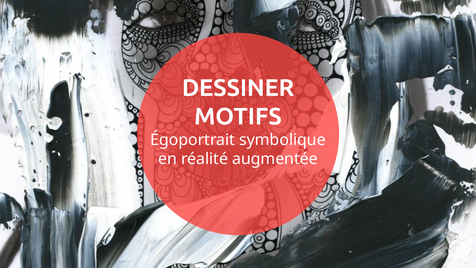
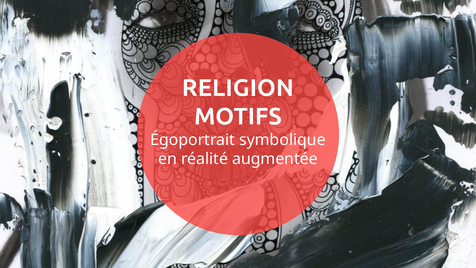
DESSINER: DESSINER -> RELIGION
